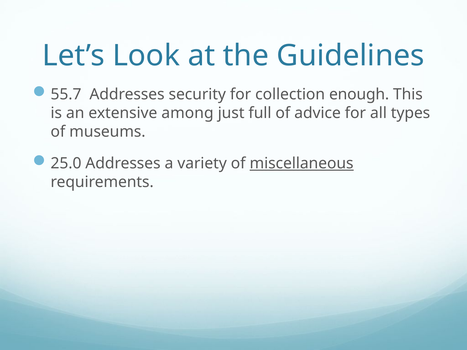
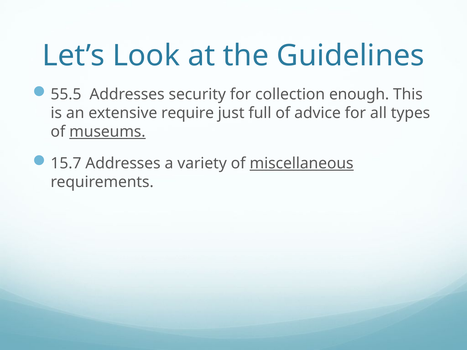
55.7: 55.7 -> 55.5
among: among -> require
museums underline: none -> present
25.0: 25.0 -> 15.7
